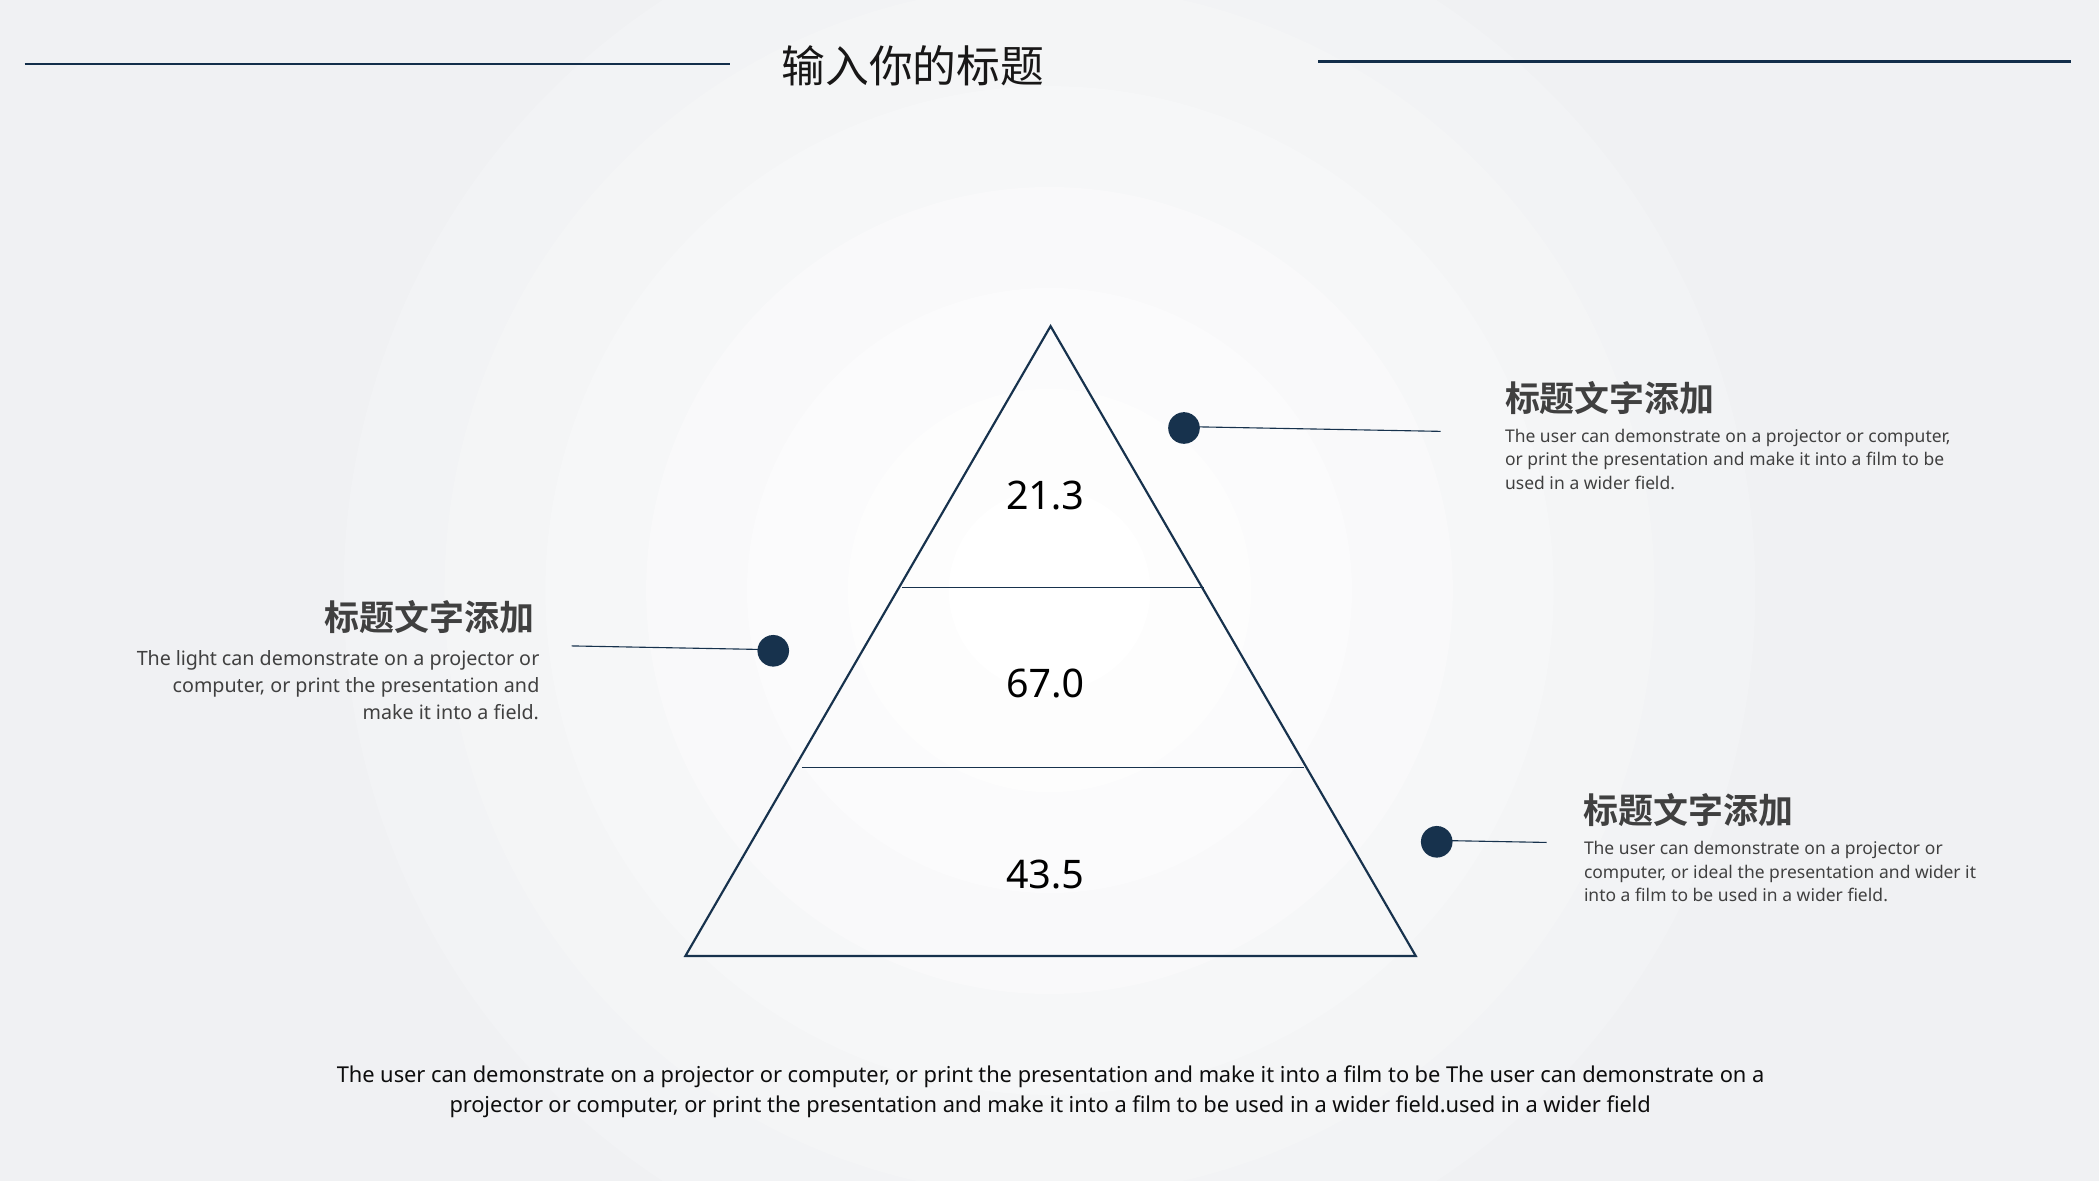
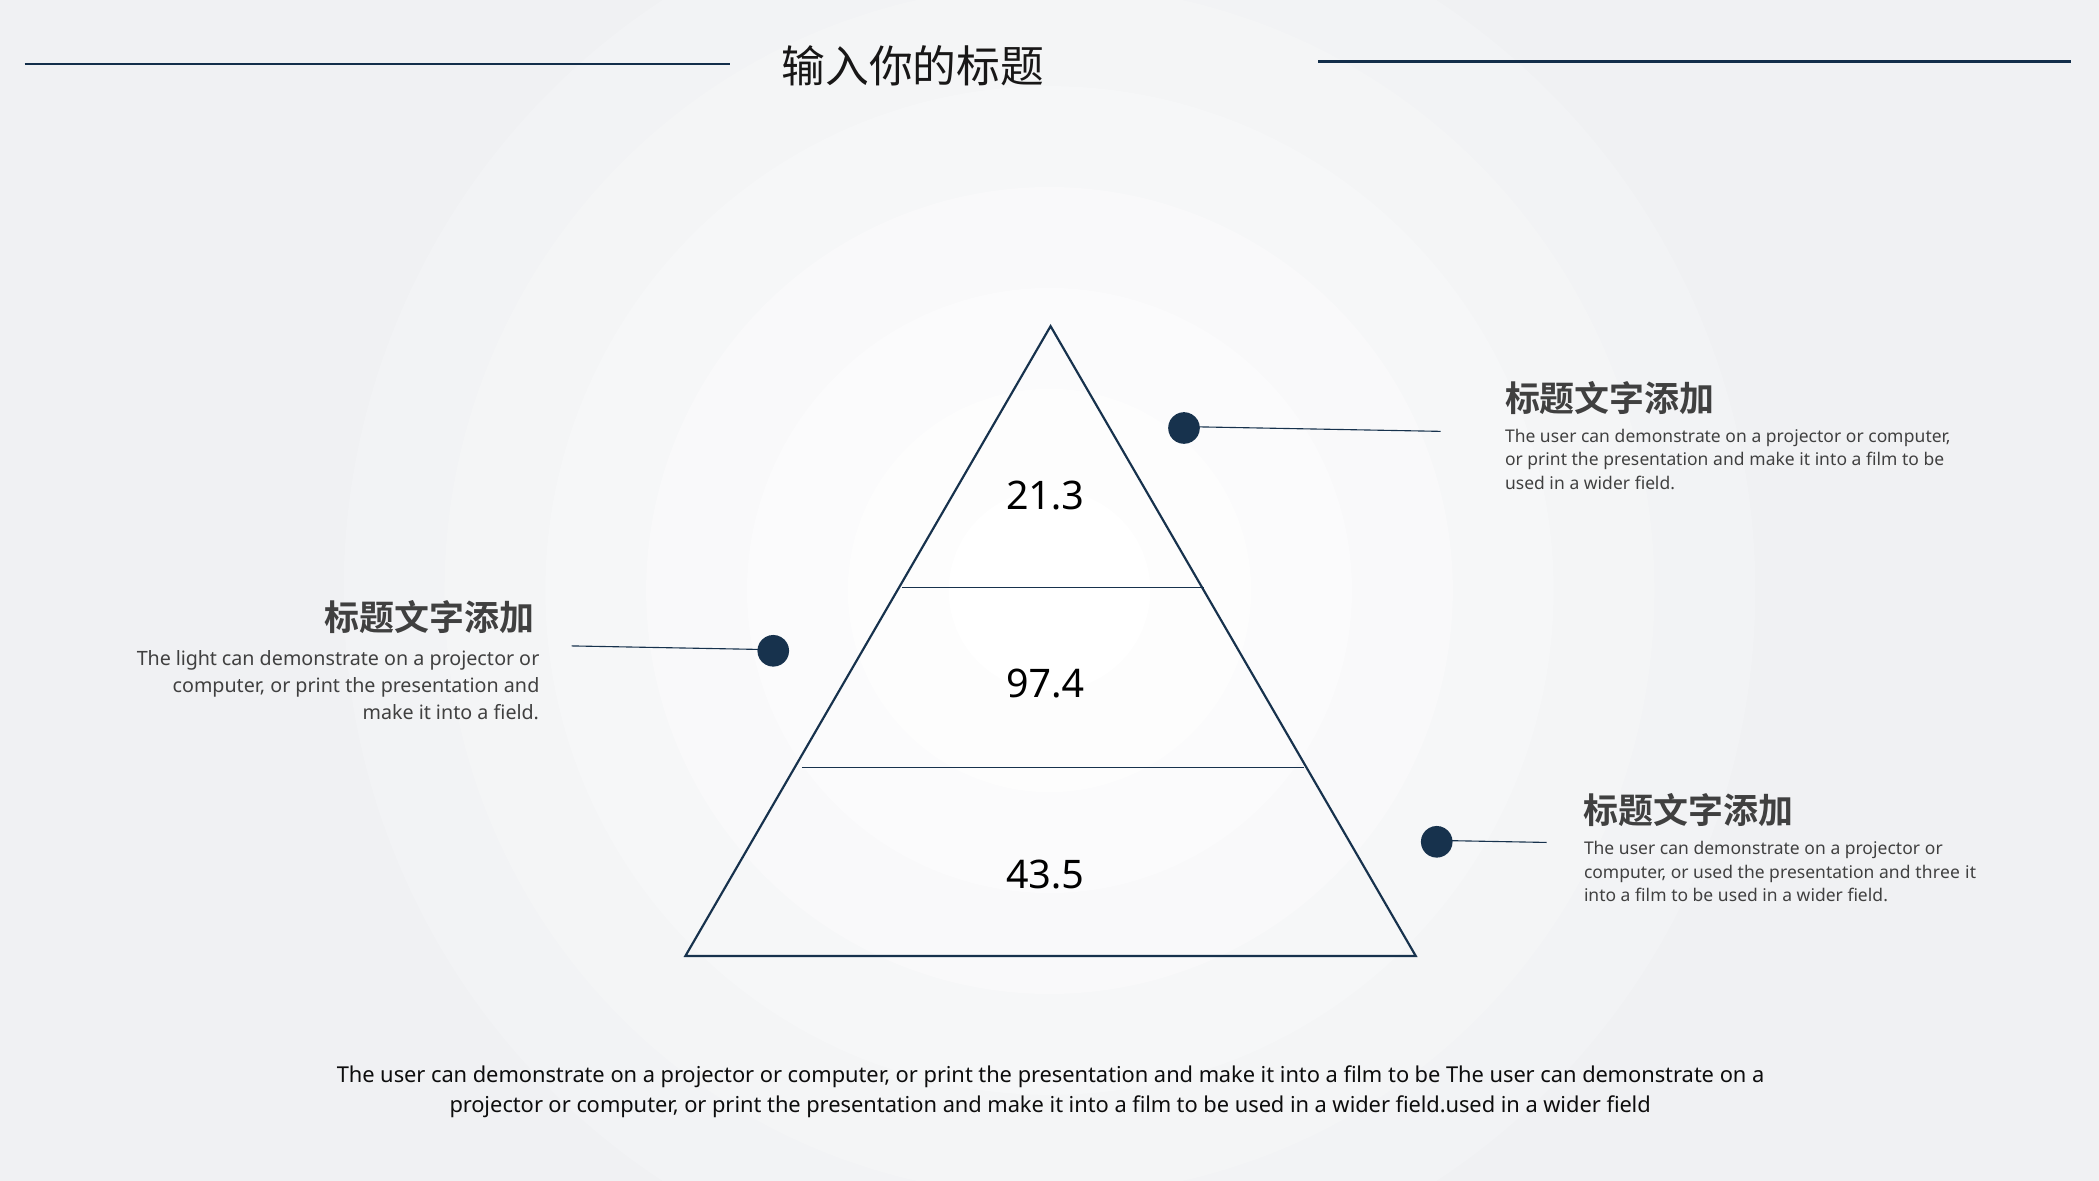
67.0: 67.0 -> 97.4
or ideal: ideal -> used
and wider: wider -> three
